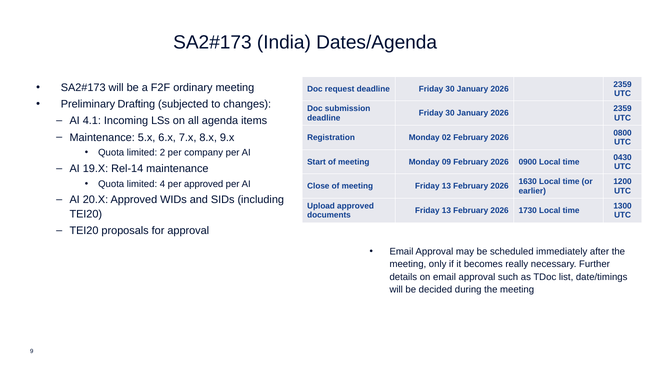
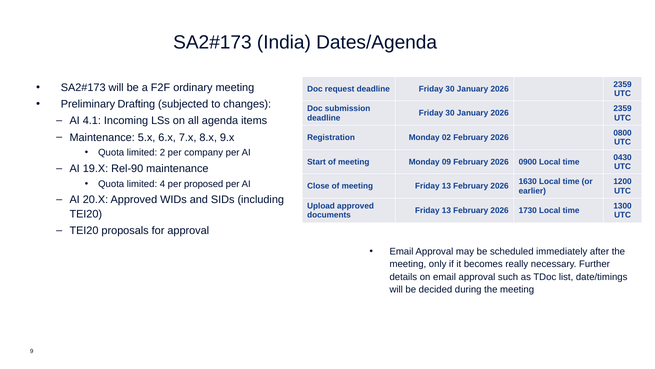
Rel-14: Rel-14 -> Rel-90
per approved: approved -> proposed
